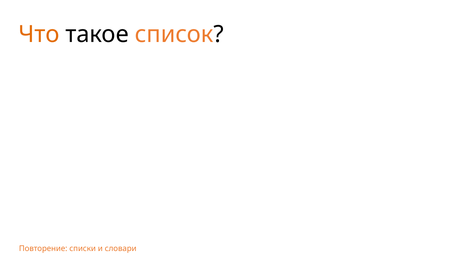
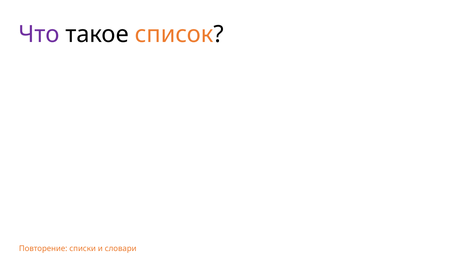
Что colour: orange -> purple
